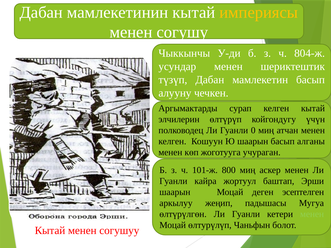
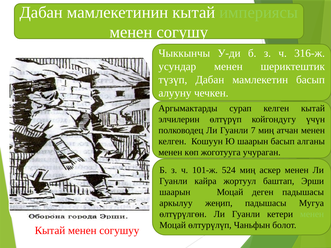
империясы colour: yellow -> light green
804-ж: 804-ж -> 316-ж
0: 0 -> 7
800: 800 -> 524
деген эсептелген: эсептелген -> падышасы
